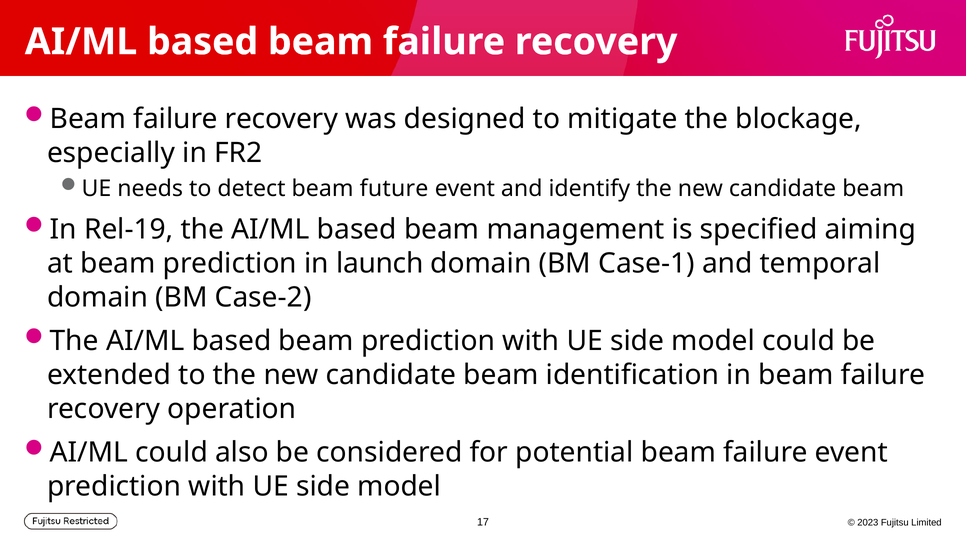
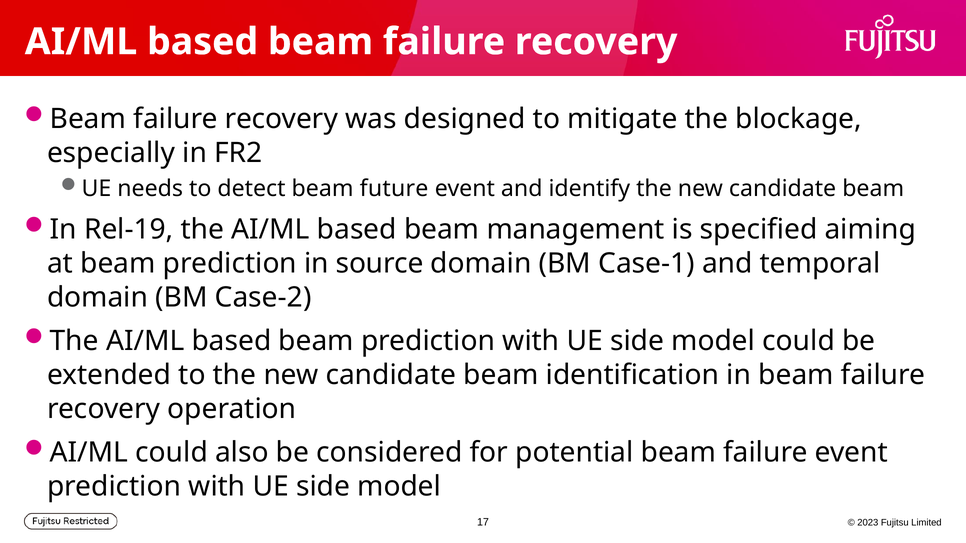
launch: launch -> source
